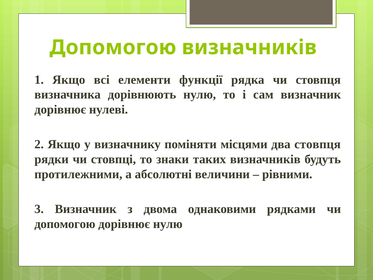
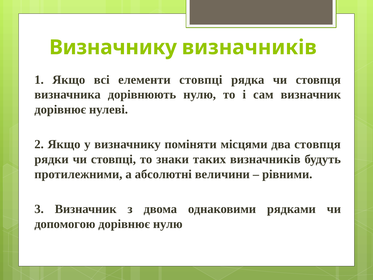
Допомогою at (113, 47): Допомогою -> Визначнику
елементи функції: функції -> стовпці
